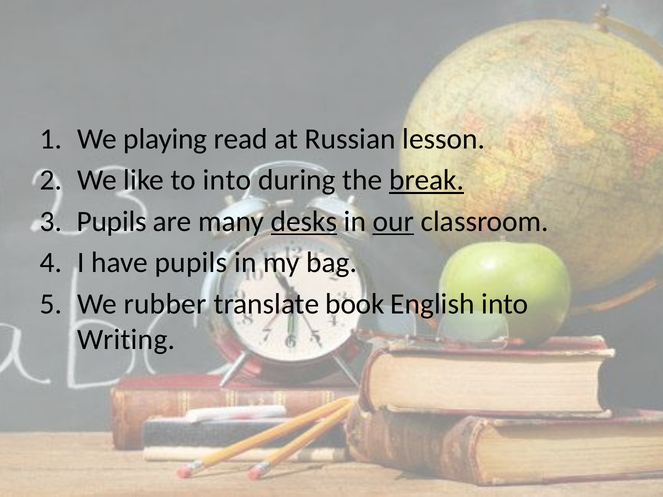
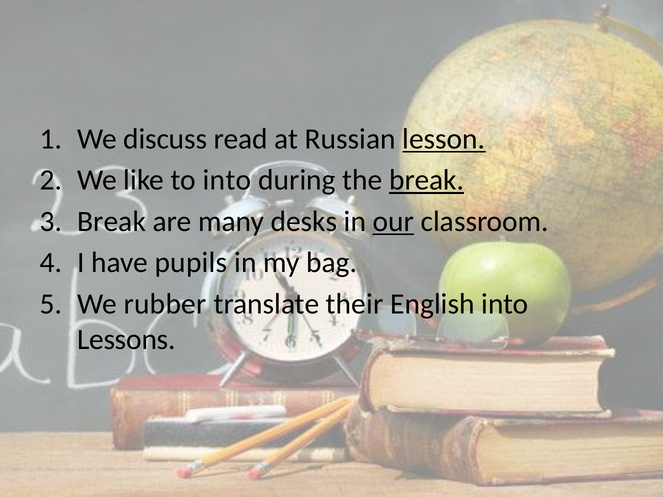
playing: playing -> discuss
lesson underline: none -> present
Pupils at (112, 222): Pupils -> Break
desks underline: present -> none
book: book -> their
Writing: Writing -> Lessons
